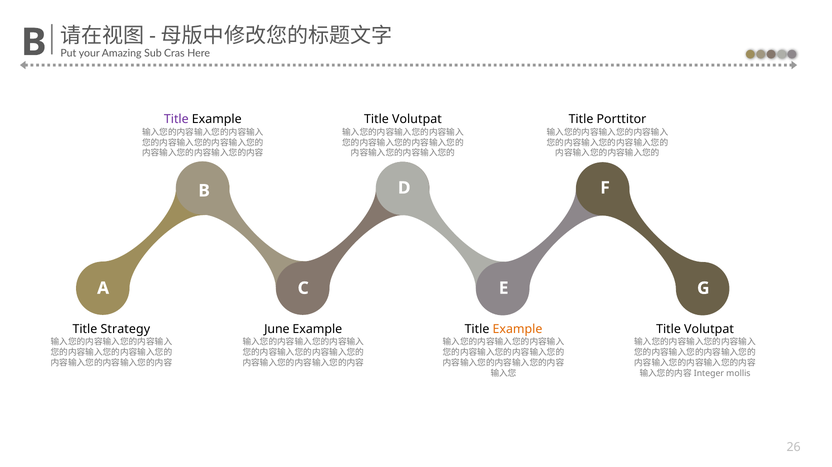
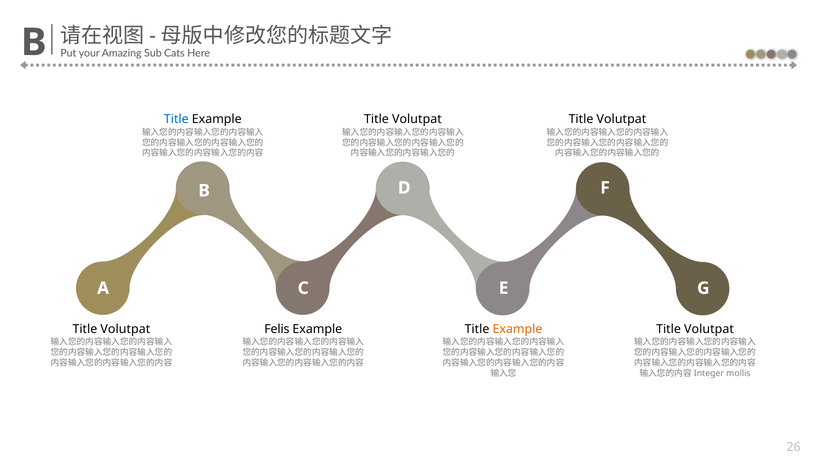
Cras: Cras -> Cats
Title at (176, 119) colour: purple -> blue
Porttitor at (621, 119): Porttitor -> Volutpat
Strategy at (125, 329): Strategy -> Volutpat
June: June -> Felis
